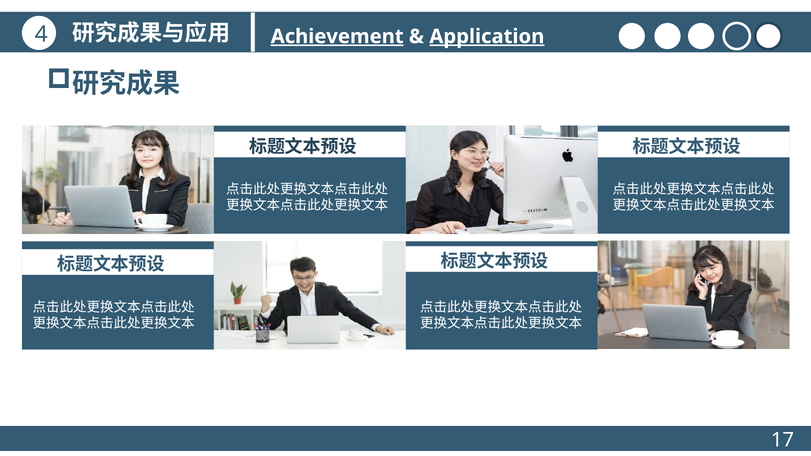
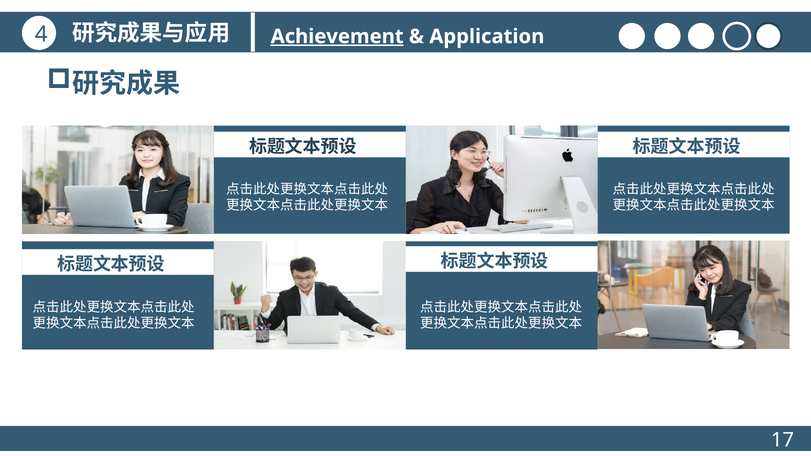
Application underline: present -> none
